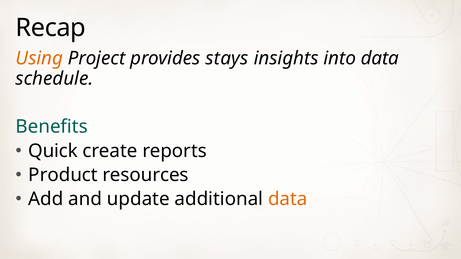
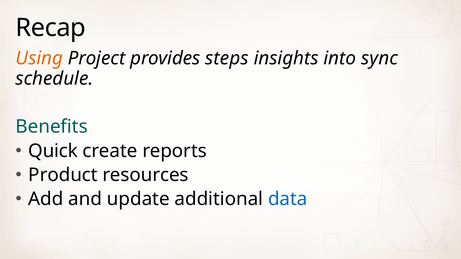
stays: stays -> steps
into data: data -> sync
data at (288, 199) colour: orange -> blue
